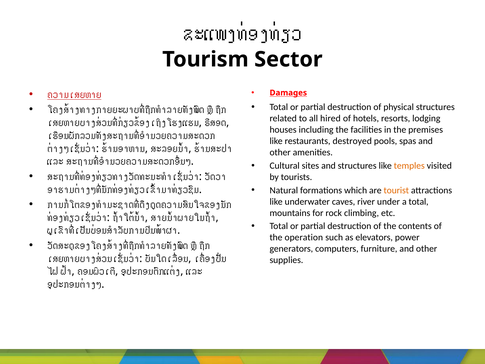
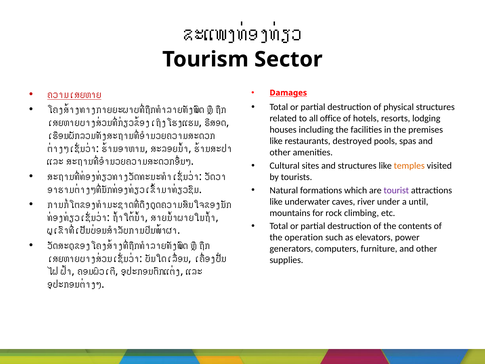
hired: hired -> office
tourist colour: orange -> purple
a total: total -> until
